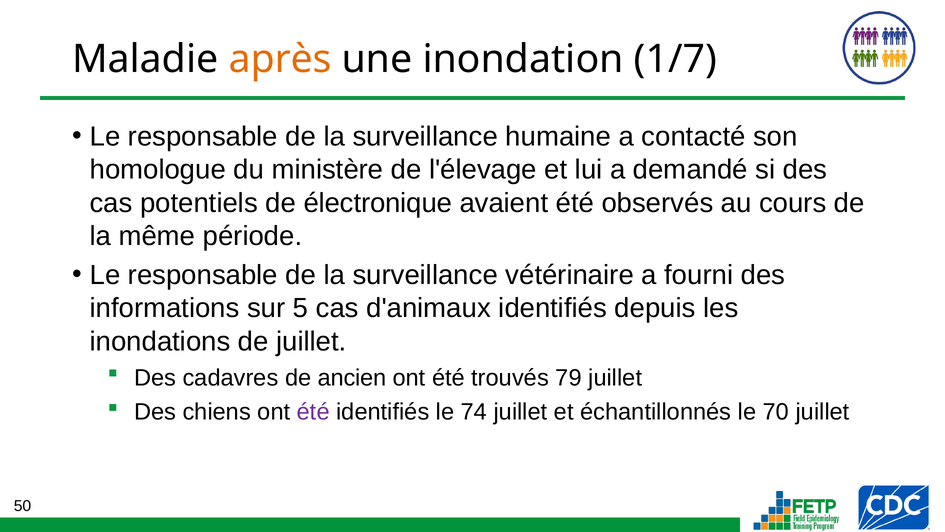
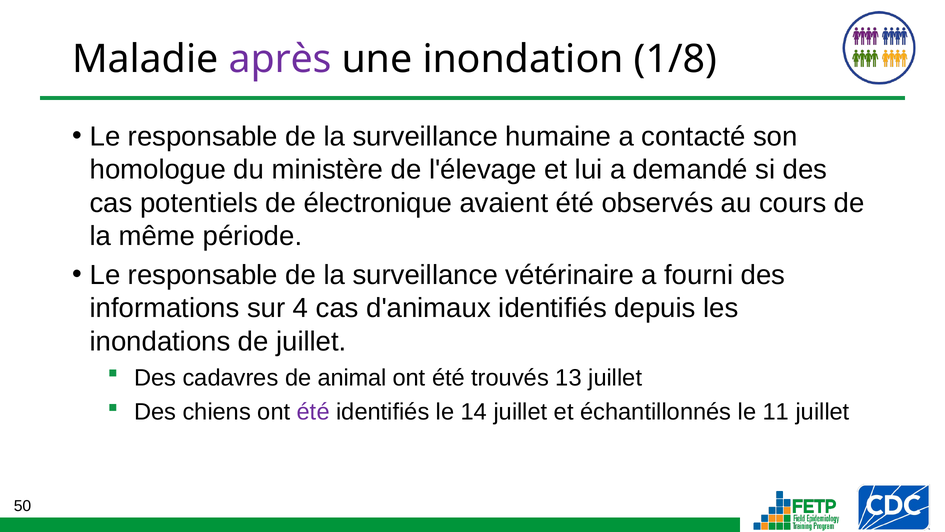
après colour: orange -> purple
1/7: 1/7 -> 1/8
5: 5 -> 4
ancien: ancien -> animal
79: 79 -> 13
74: 74 -> 14
70: 70 -> 11
